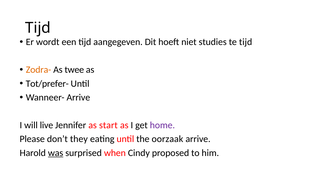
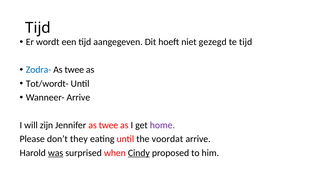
studies: studies -> gezegd
Zodra- colour: orange -> blue
Tot/prefer-: Tot/prefer- -> Tot/wordt-
live: live -> zijn
Jennifer as start: start -> twee
oorzaak: oorzaak -> voordat
Cindy underline: none -> present
